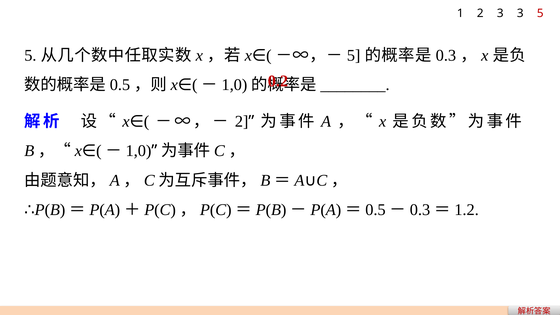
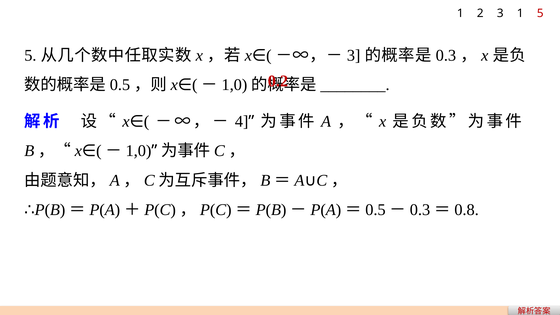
3 3: 3 -> 1
5 at (354, 55): 5 -> 3
2 at (242, 122): 2 -> 4
1.2: 1.2 -> 0.8
